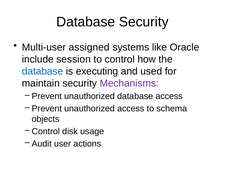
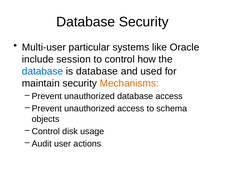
assigned: assigned -> particular
is executing: executing -> database
Mechanisms colour: purple -> orange
